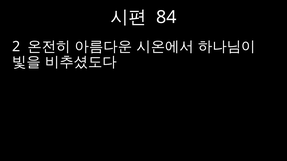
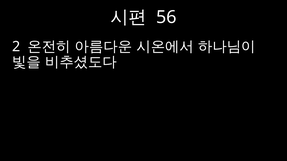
84: 84 -> 56
